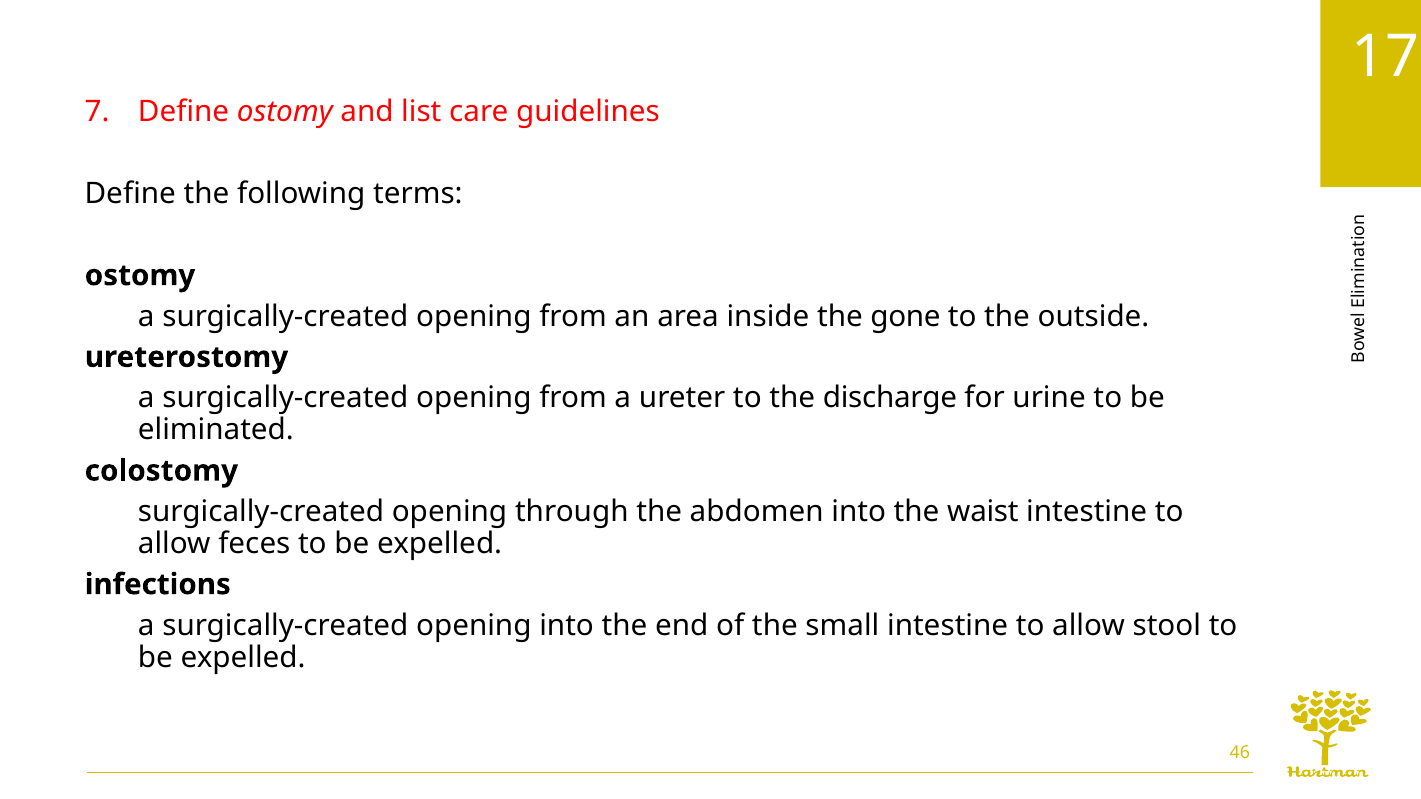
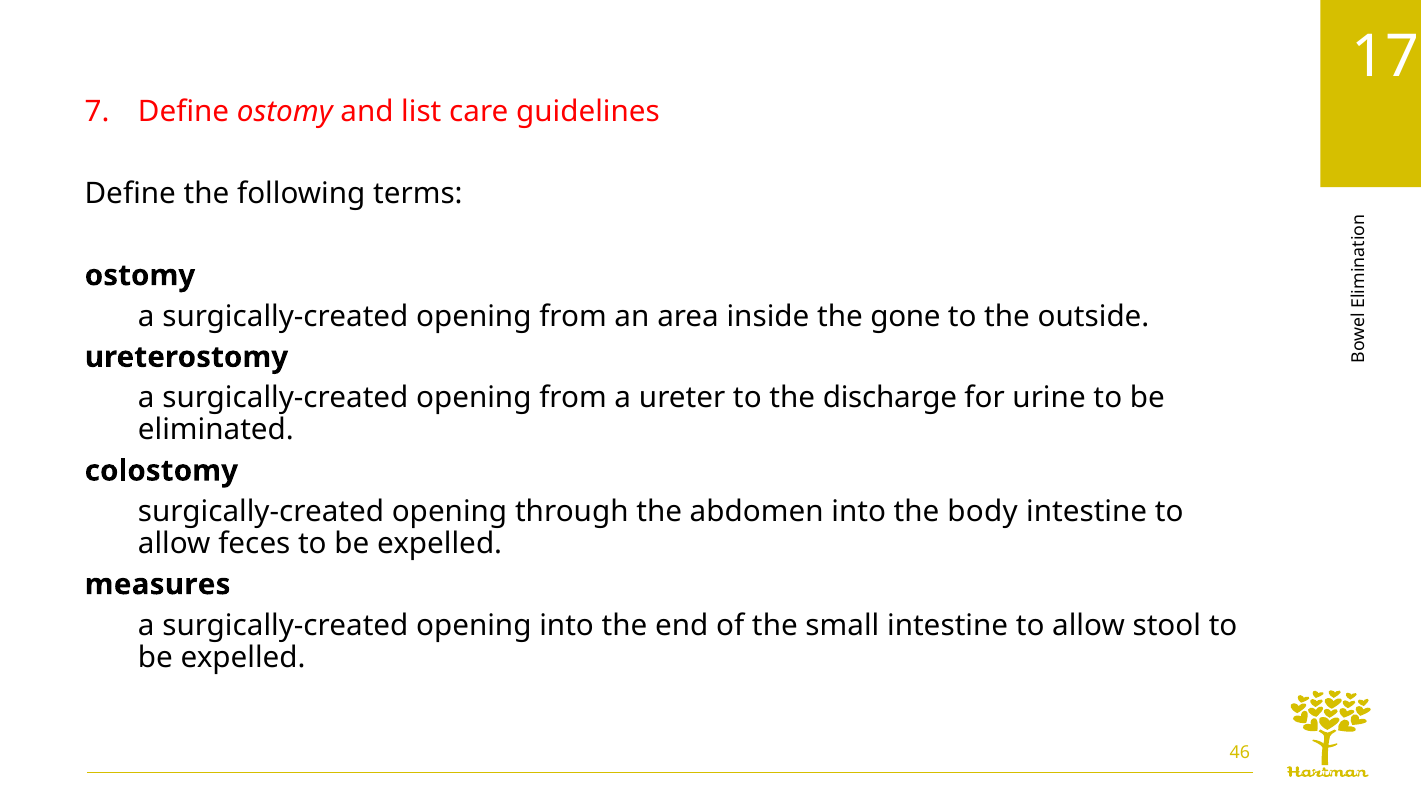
waist: waist -> body
infections: infections -> measures
